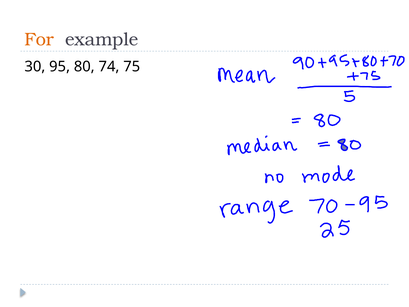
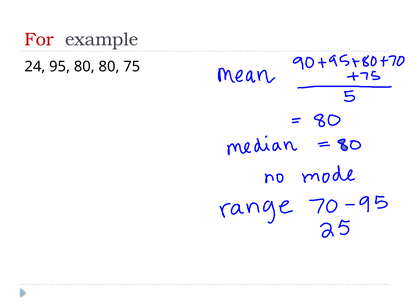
For colour: orange -> red
30: 30 -> 24
80 74: 74 -> 80
